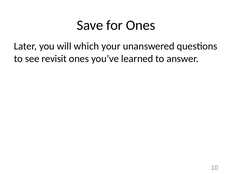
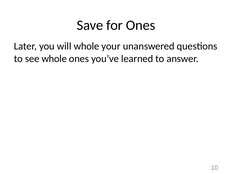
will which: which -> whole
see revisit: revisit -> whole
